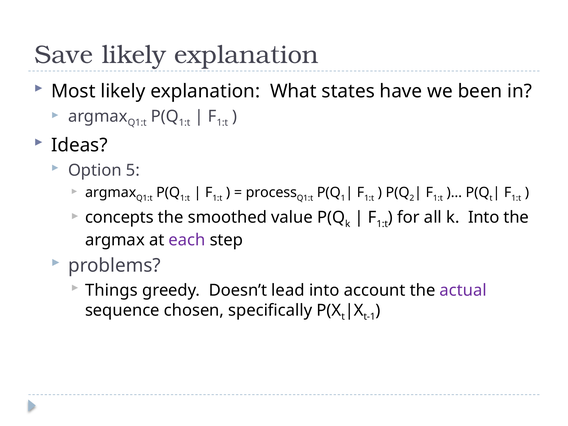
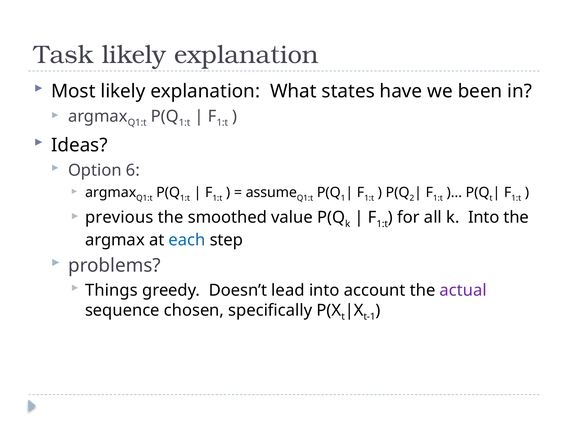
Save: Save -> Task
5: 5 -> 6
process: process -> assume
concepts: concepts -> previous
each colour: purple -> blue
